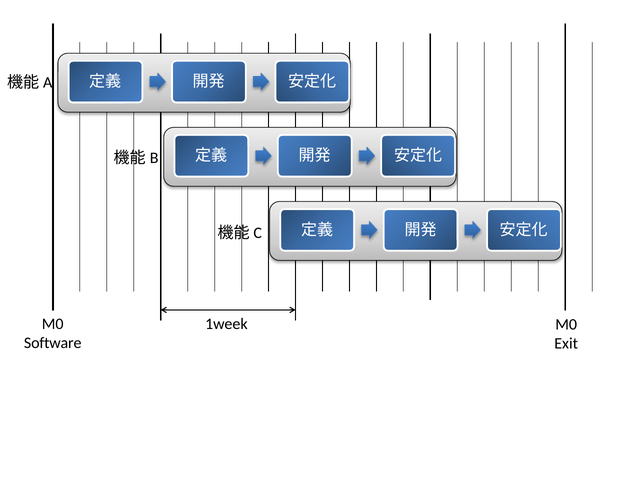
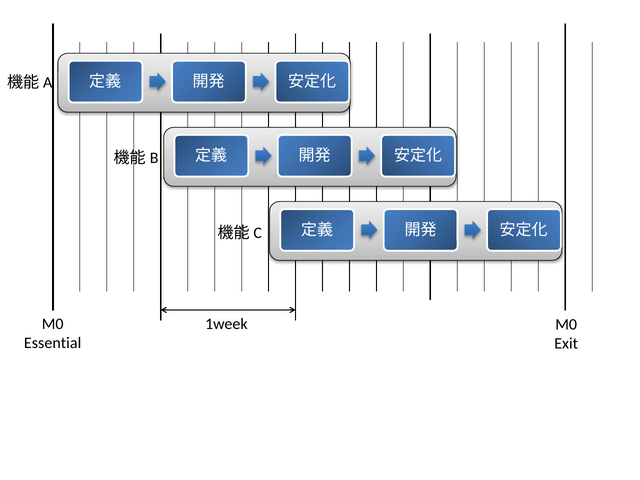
Software: Software -> Essential
